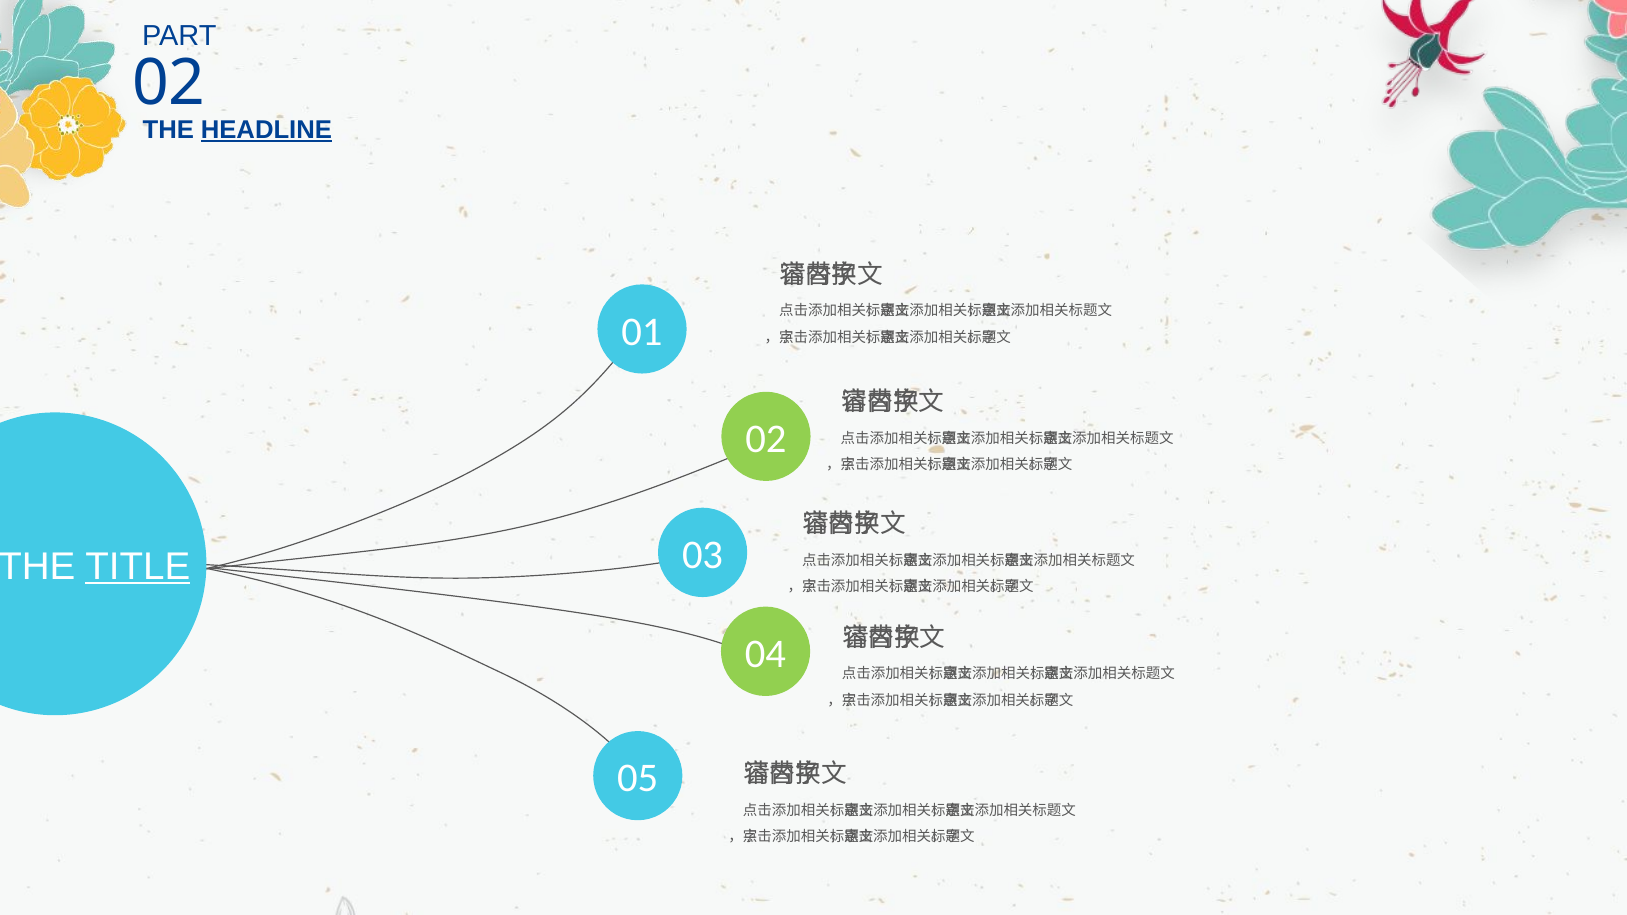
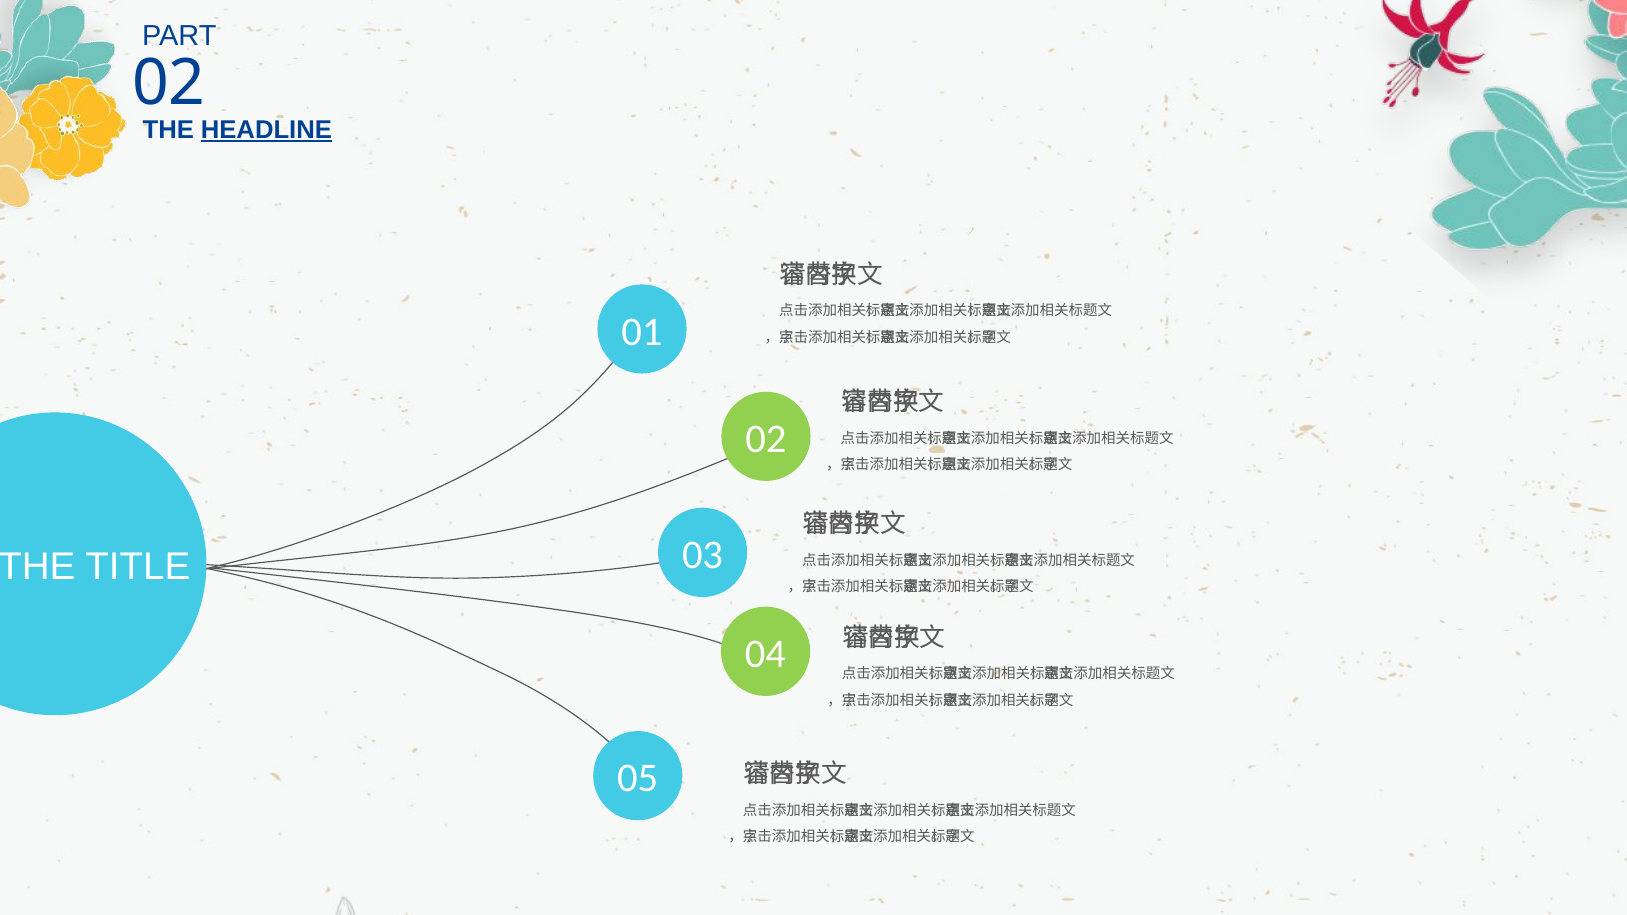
TITLE underline: present -> none
